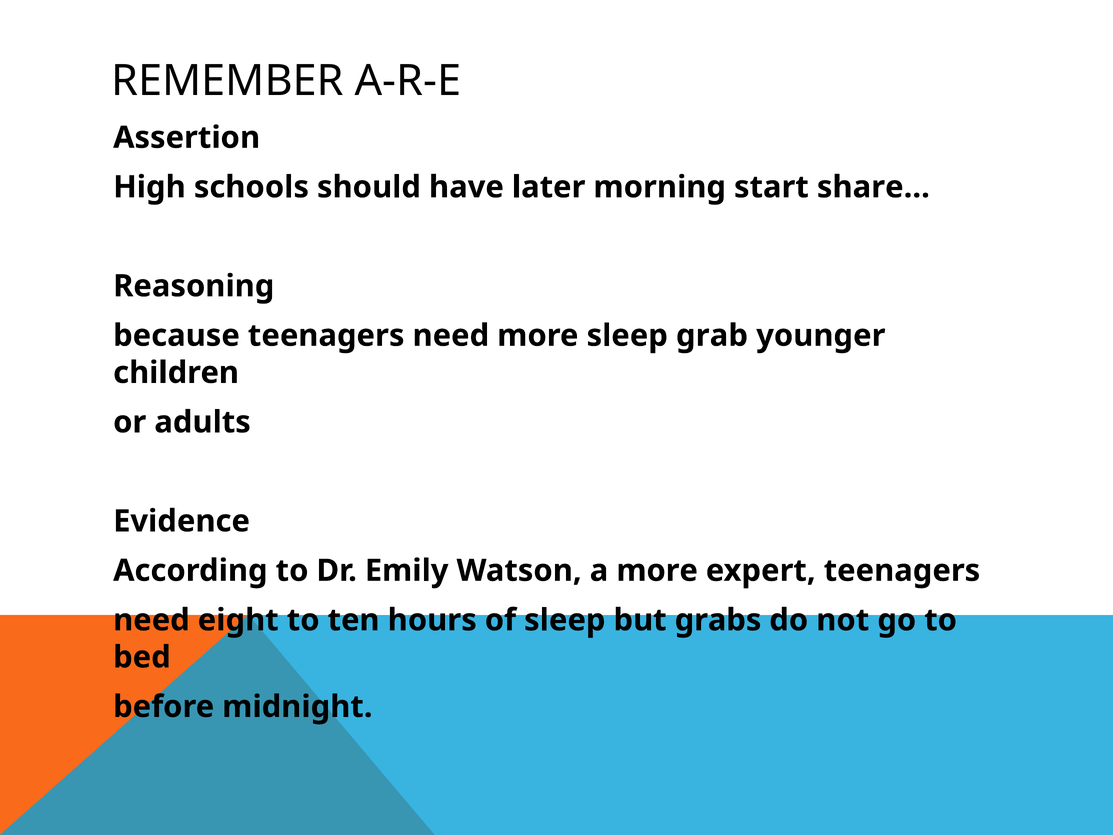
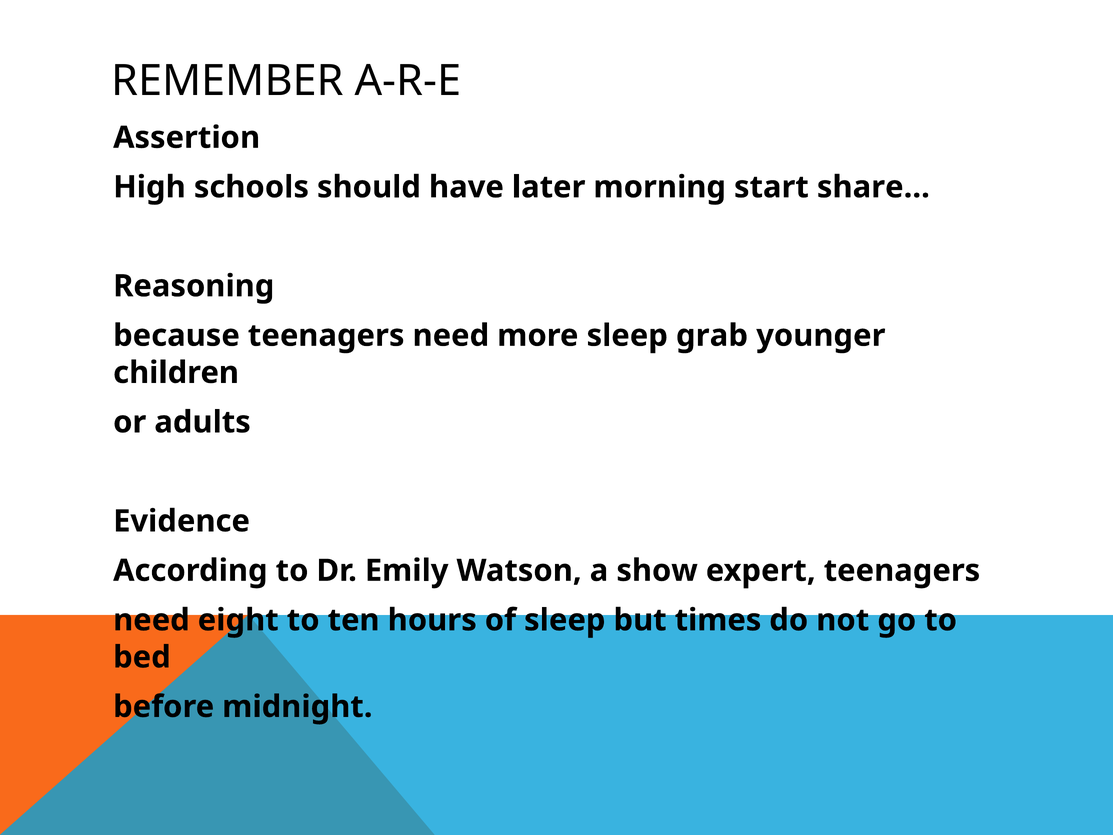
a more: more -> show
grabs: grabs -> times
